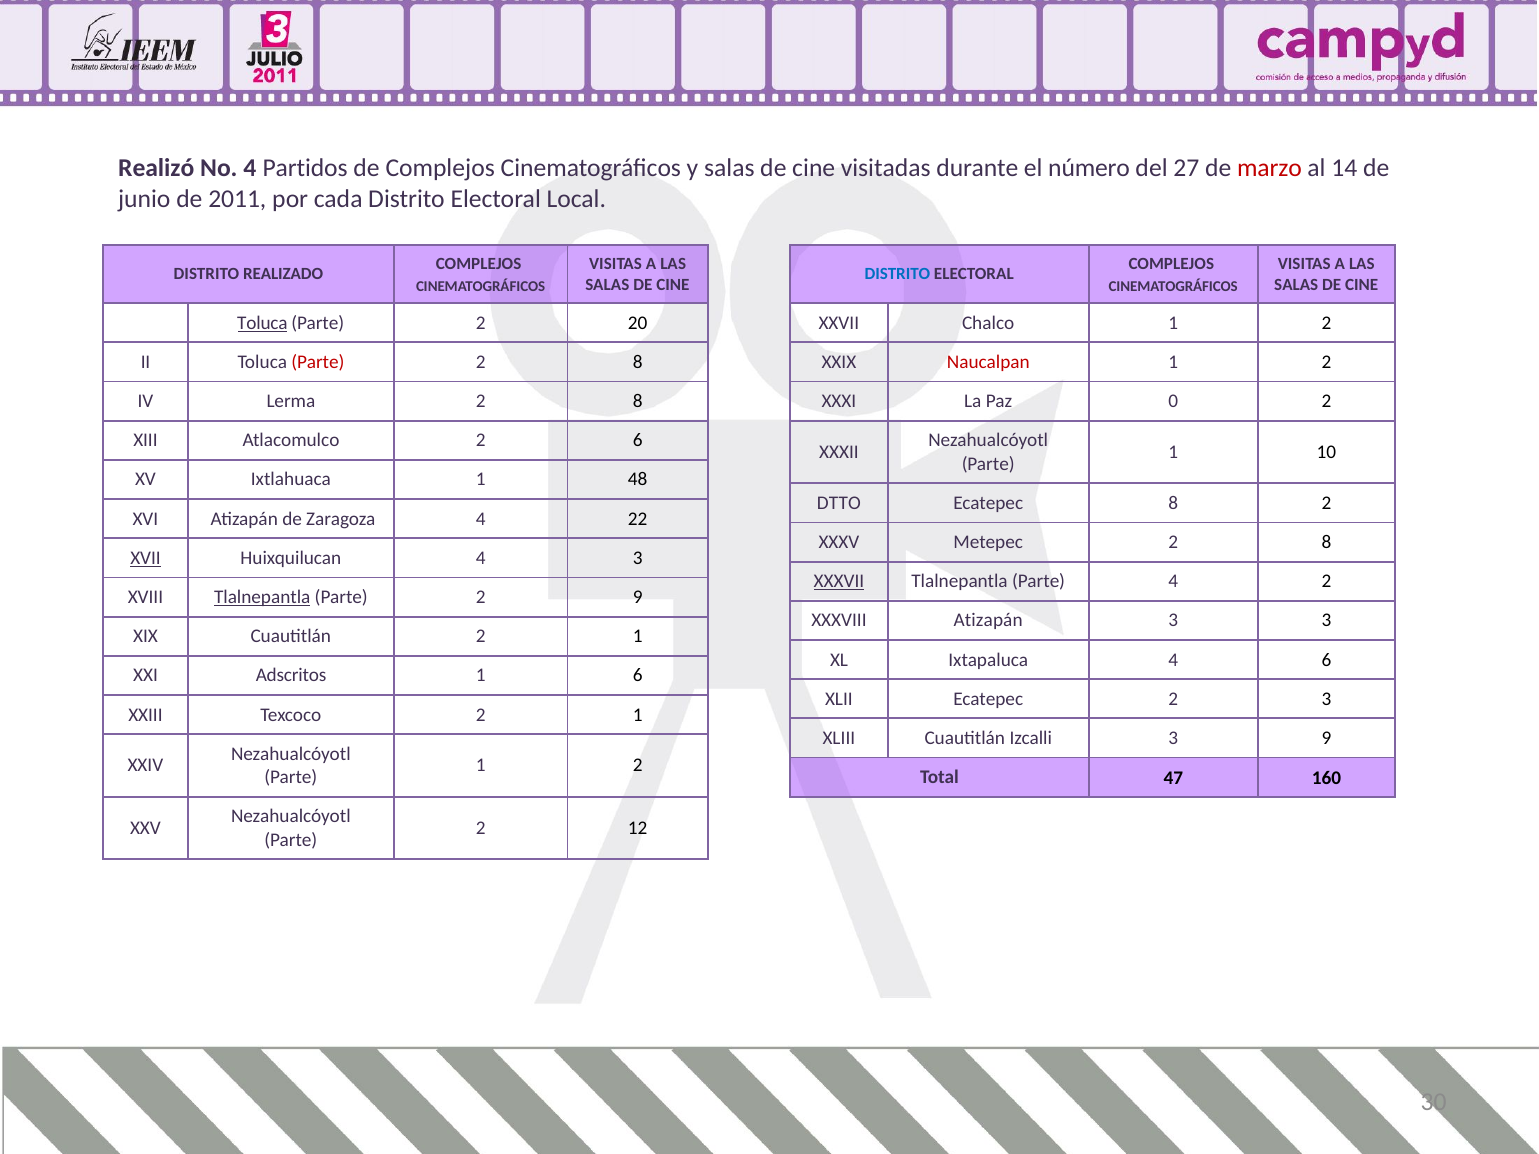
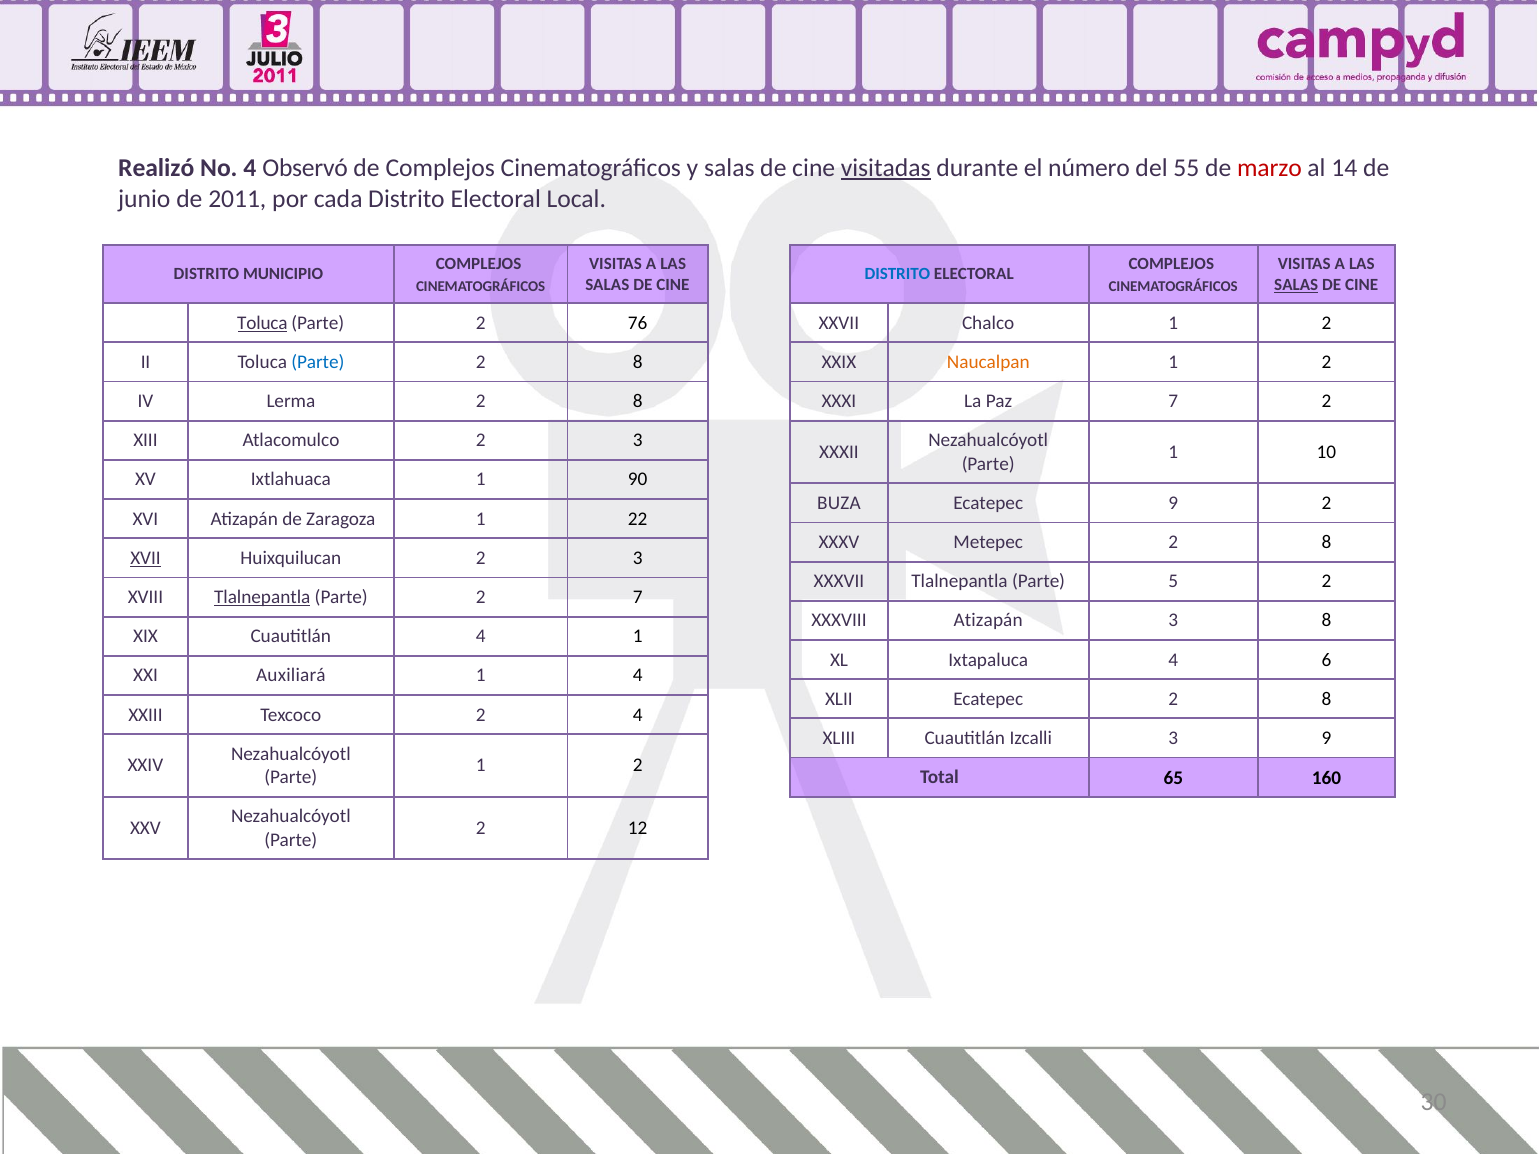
Partidos: Partidos -> Observó
visitadas underline: none -> present
27: 27 -> 55
REALIZADO: REALIZADO -> MUNICIPIO
SALAS at (1296, 285) underline: none -> present
20: 20 -> 76
Parte at (318, 362) colour: red -> blue
Naucalpan colour: red -> orange
Paz 0: 0 -> 7
Atlacomulco 2 6: 6 -> 3
48: 48 -> 90
DTTO: DTTO -> BUZA
Ecatepec 8: 8 -> 9
Zaragoza 4: 4 -> 1
Huixquilucan 4: 4 -> 2
XXXVII underline: present -> none
Parte 4: 4 -> 5
2 9: 9 -> 7
3 3: 3 -> 8
Cuautitlán 2: 2 -> 4
Adscritos: Adscritos -> Auxiliará
1 6: 6 -> 4
Ecatepec 2 3: 3 -> 8
Texcoco 2 1: 1 -> 4
47: 47 -> 65
